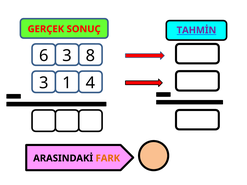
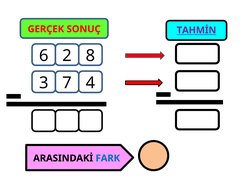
6 3: 3 -> 2
1: 1 -> 7
FARK colour: orange -> blue
